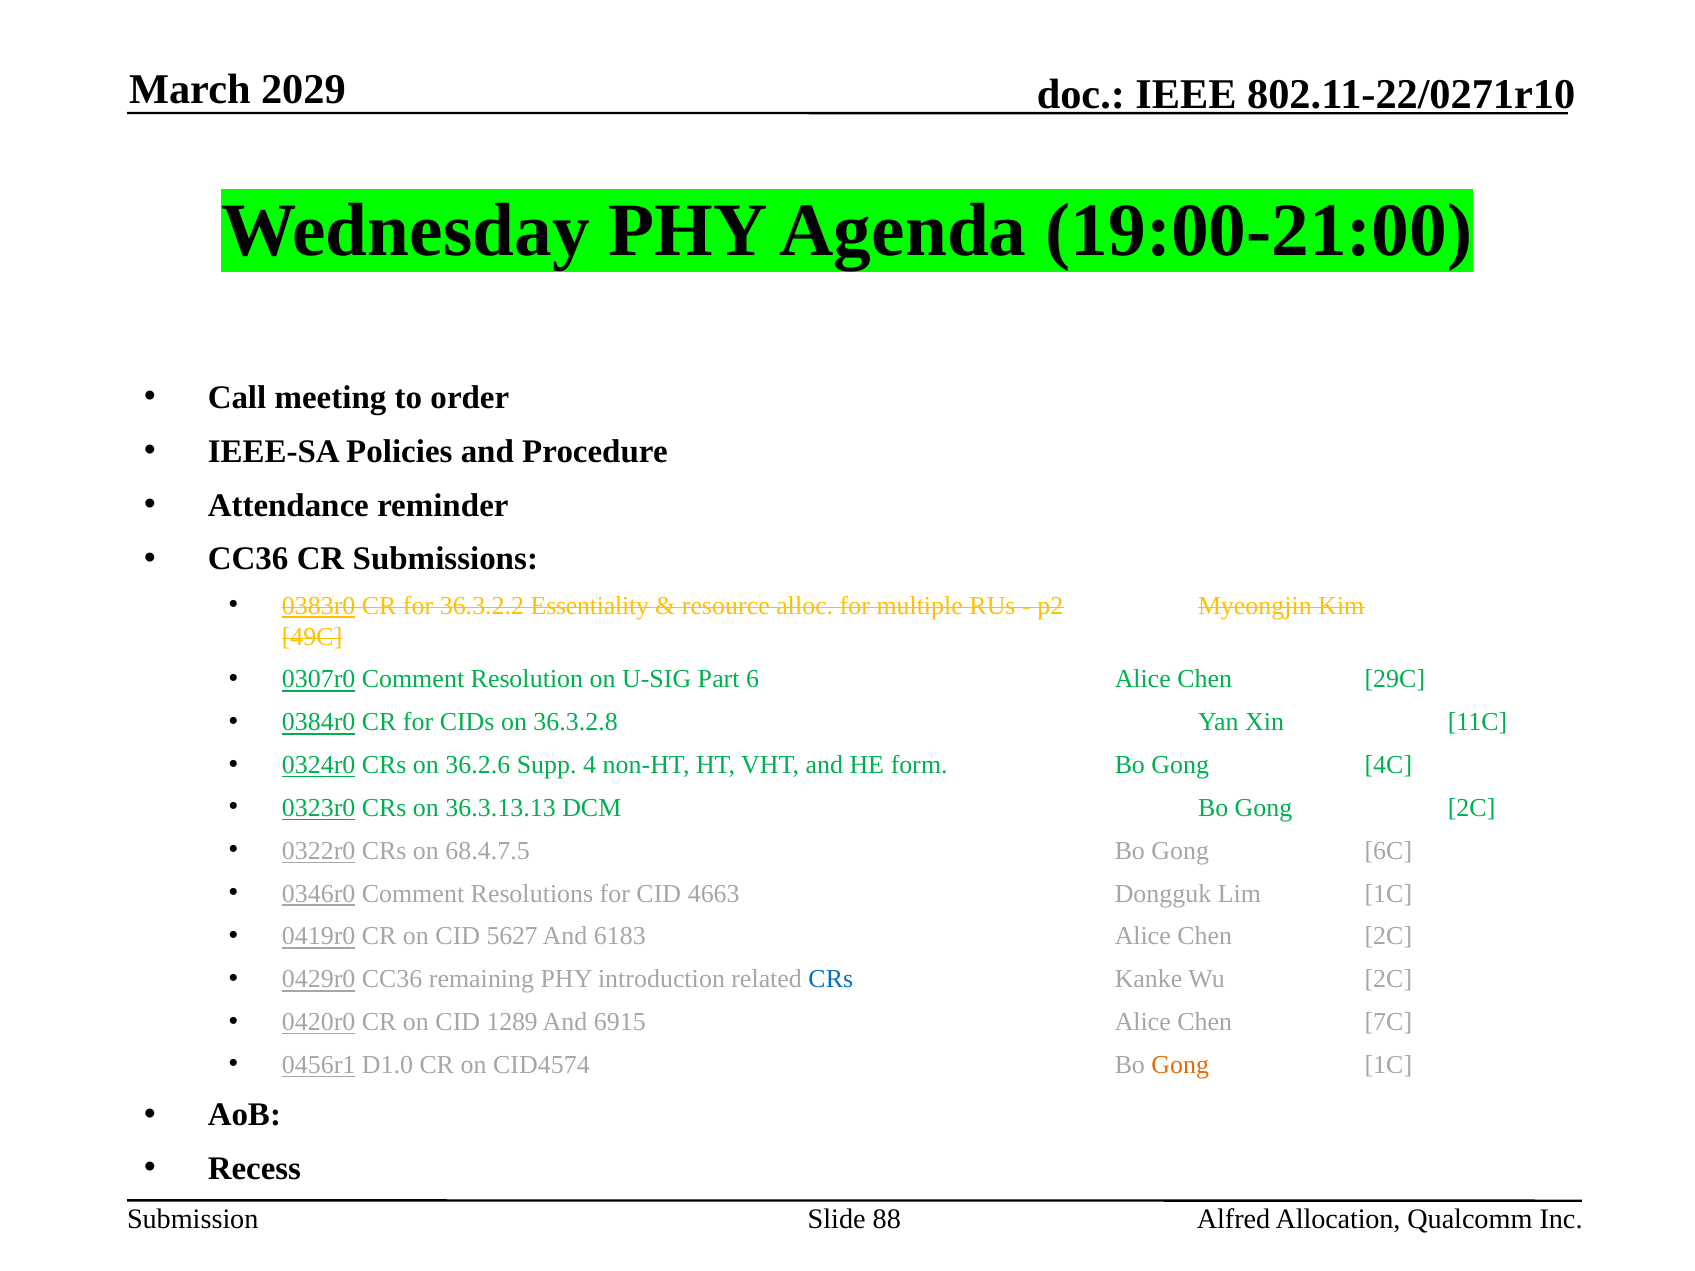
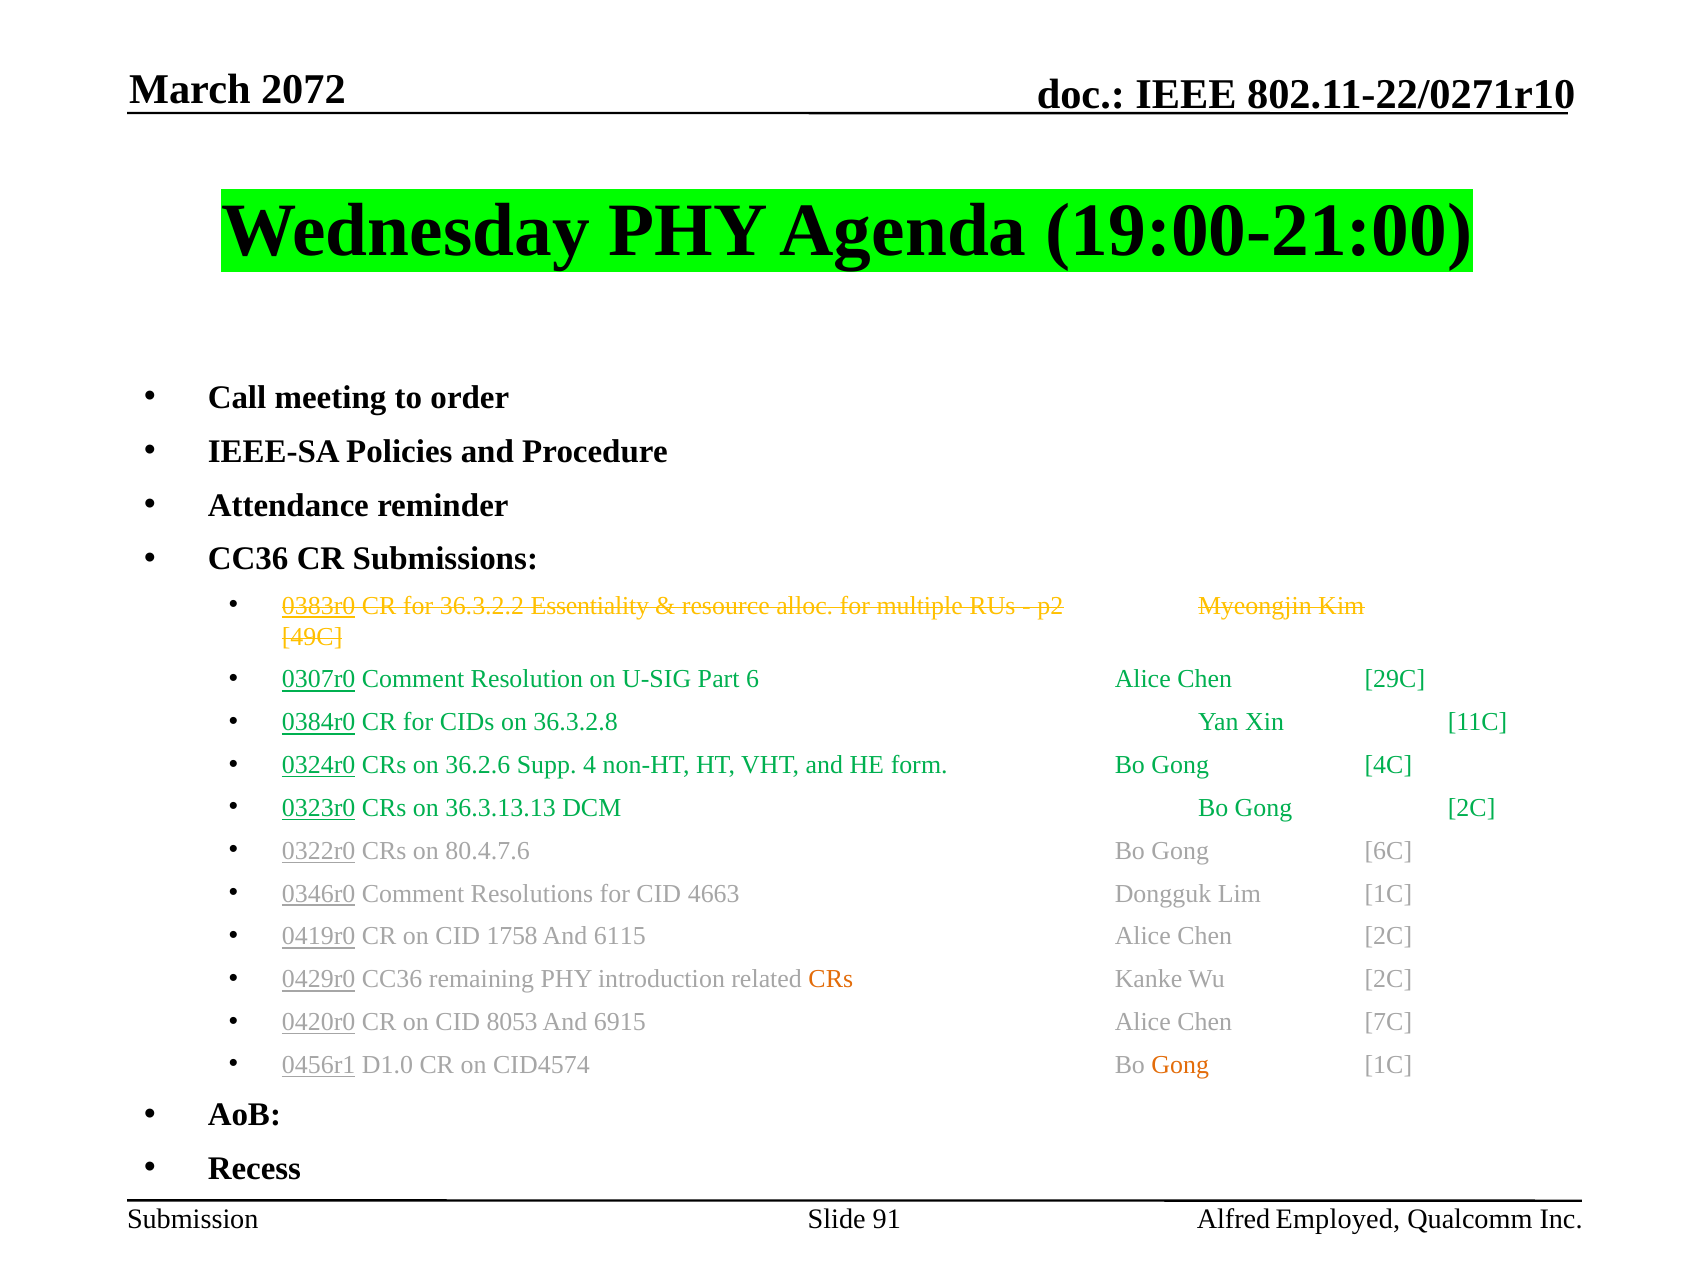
2029: 2029 -> 2072
68.4.7.5: 68.4.7.5 -> 80.4.7.6
5627: 5627 -> 1758
6183: 6183 -> 6115
CRs at (831, 979) colour: blue -> orange
1289: 1289 -> 8053
88: 88 -> 91
Allocation: Allocation -> Employed
